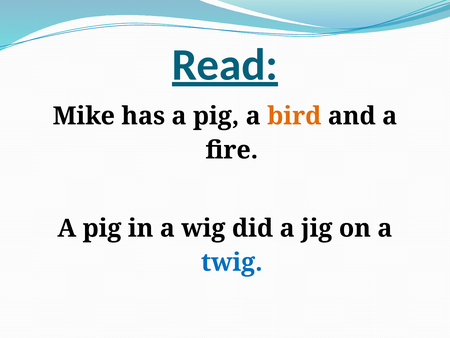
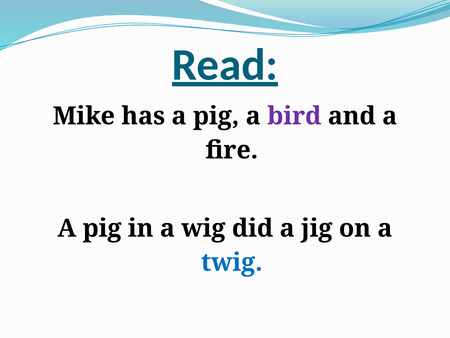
bird colour: orange -> purple
